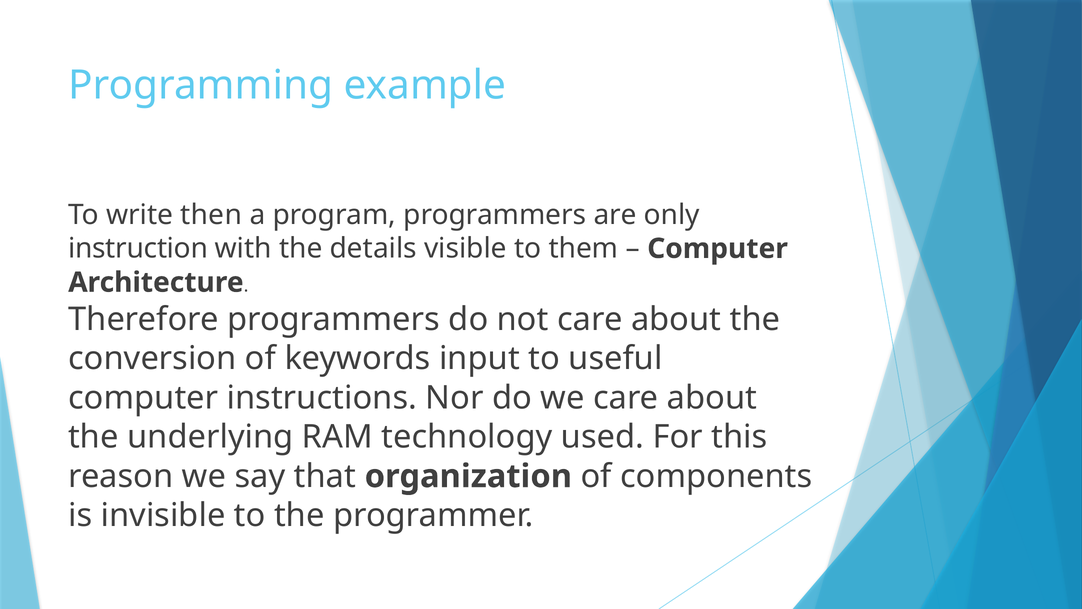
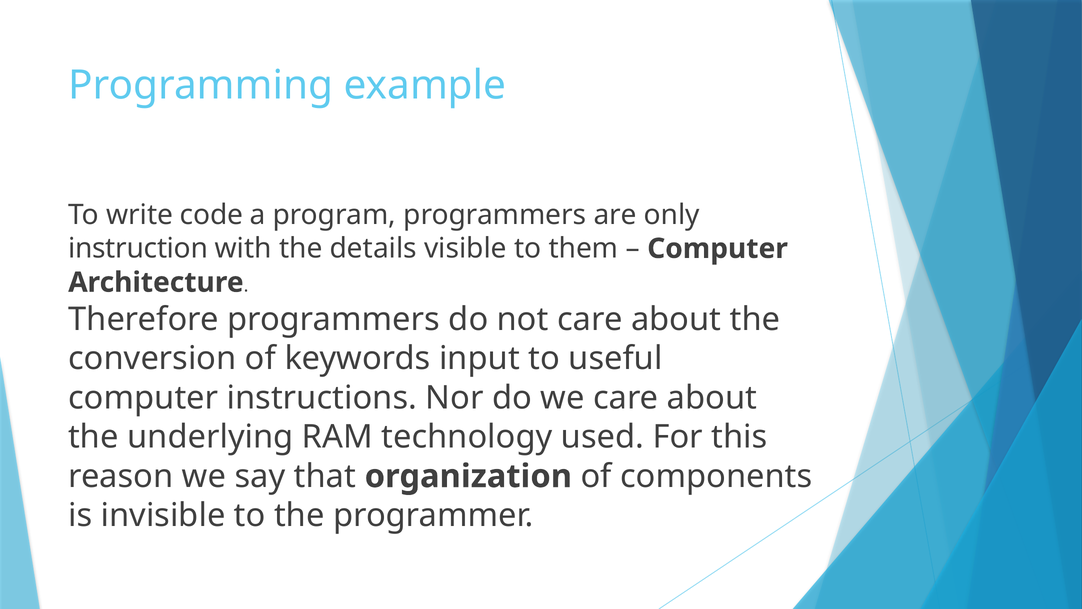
then: then -> code
